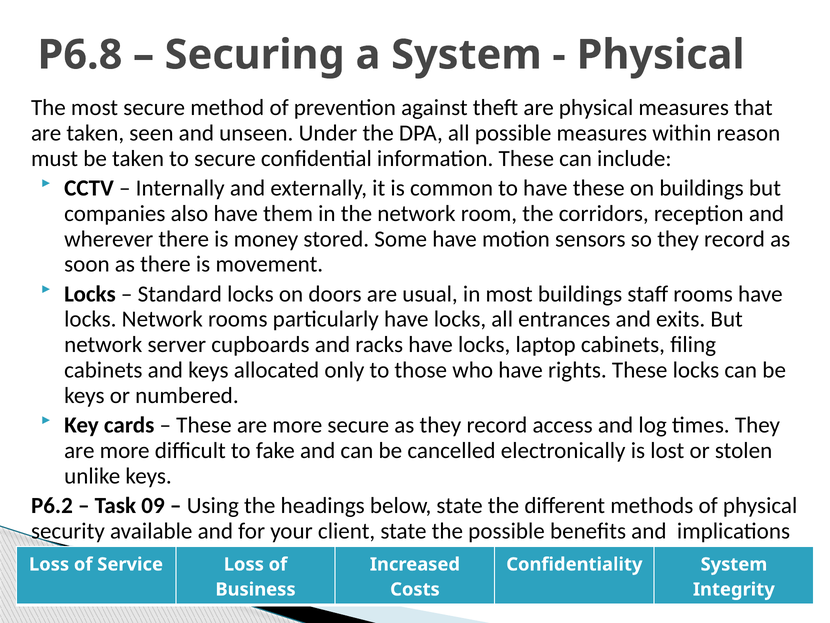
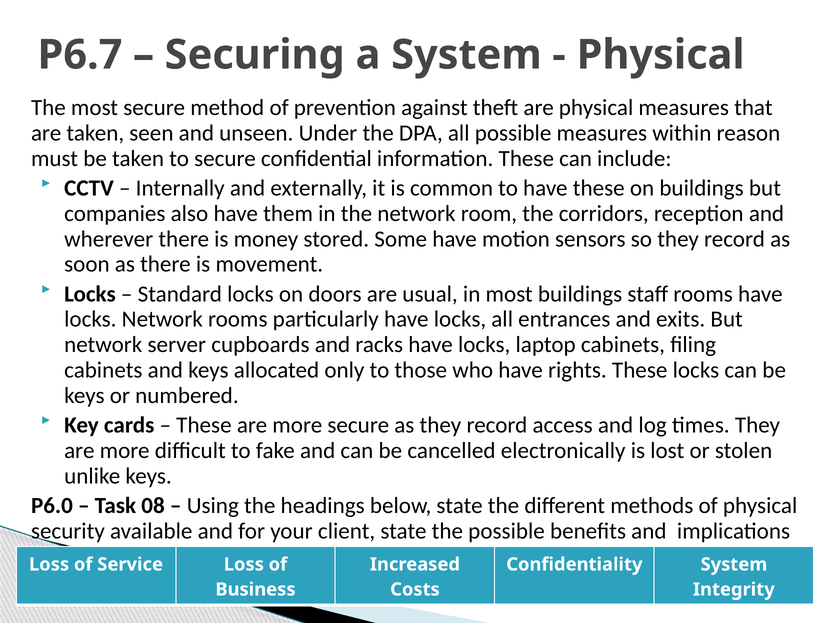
P6.8: P6.8 -> P6.7
P6.2: P6.2 -> P6.0
09: 09 -> 08
